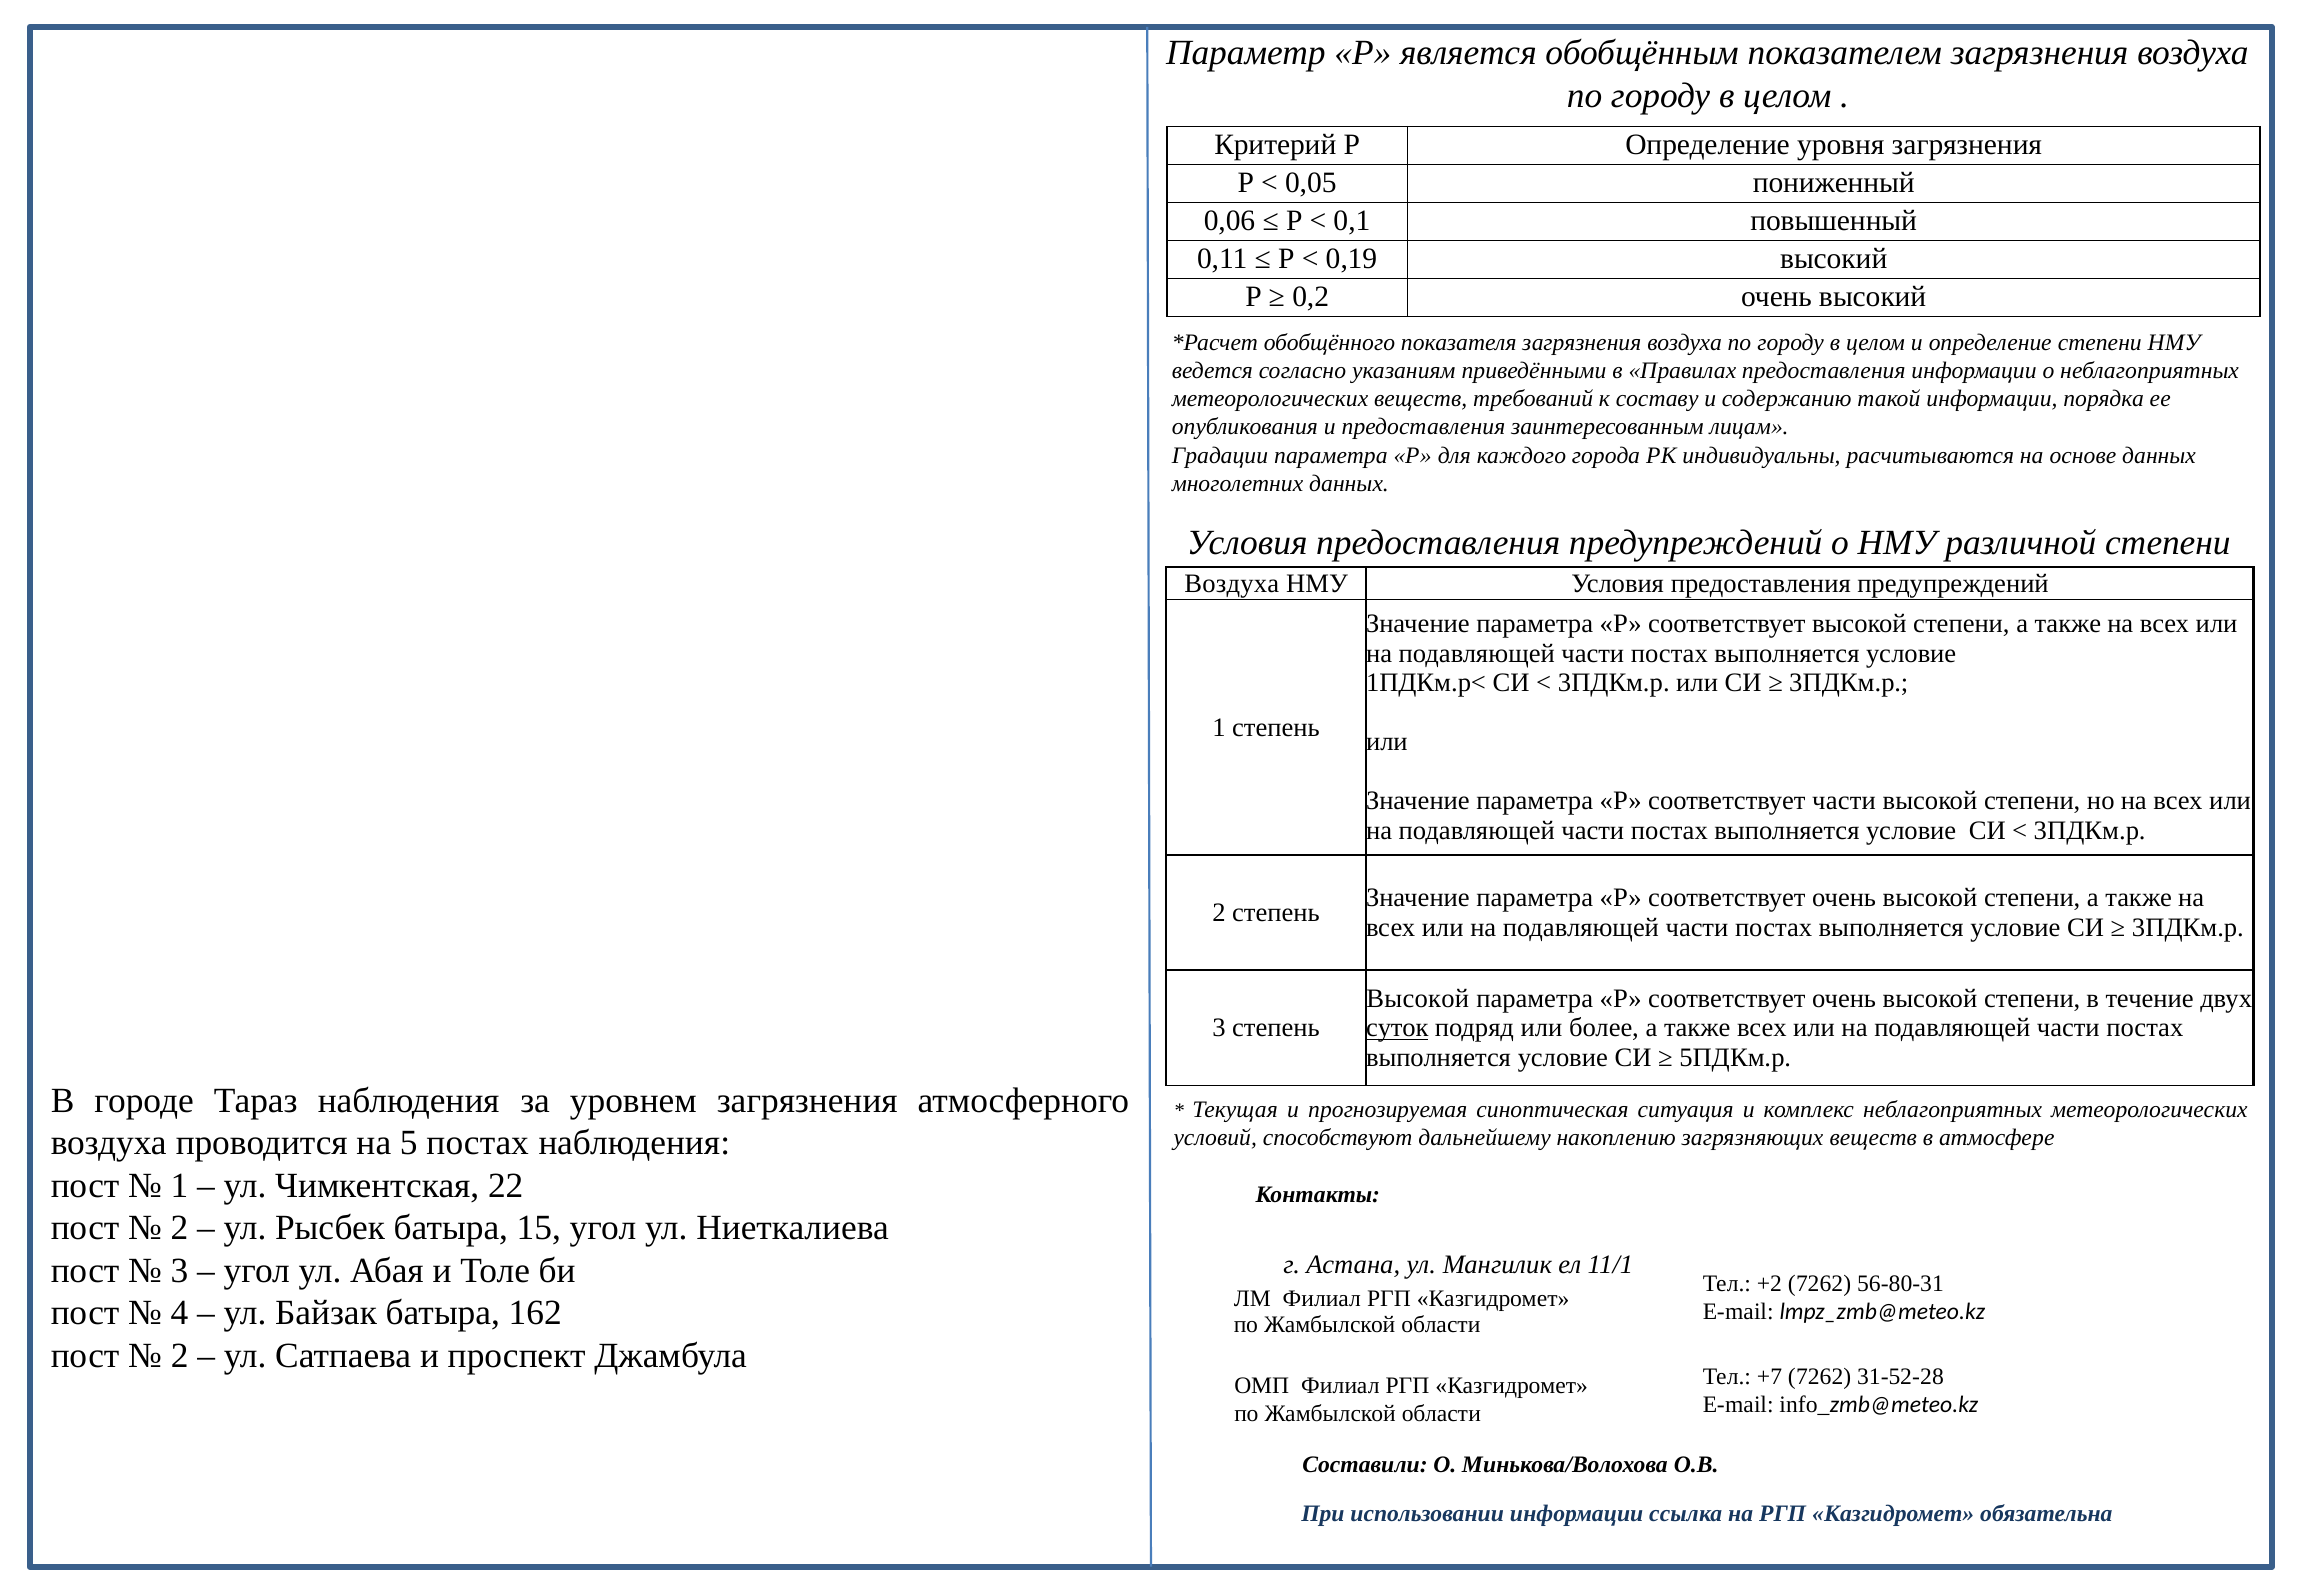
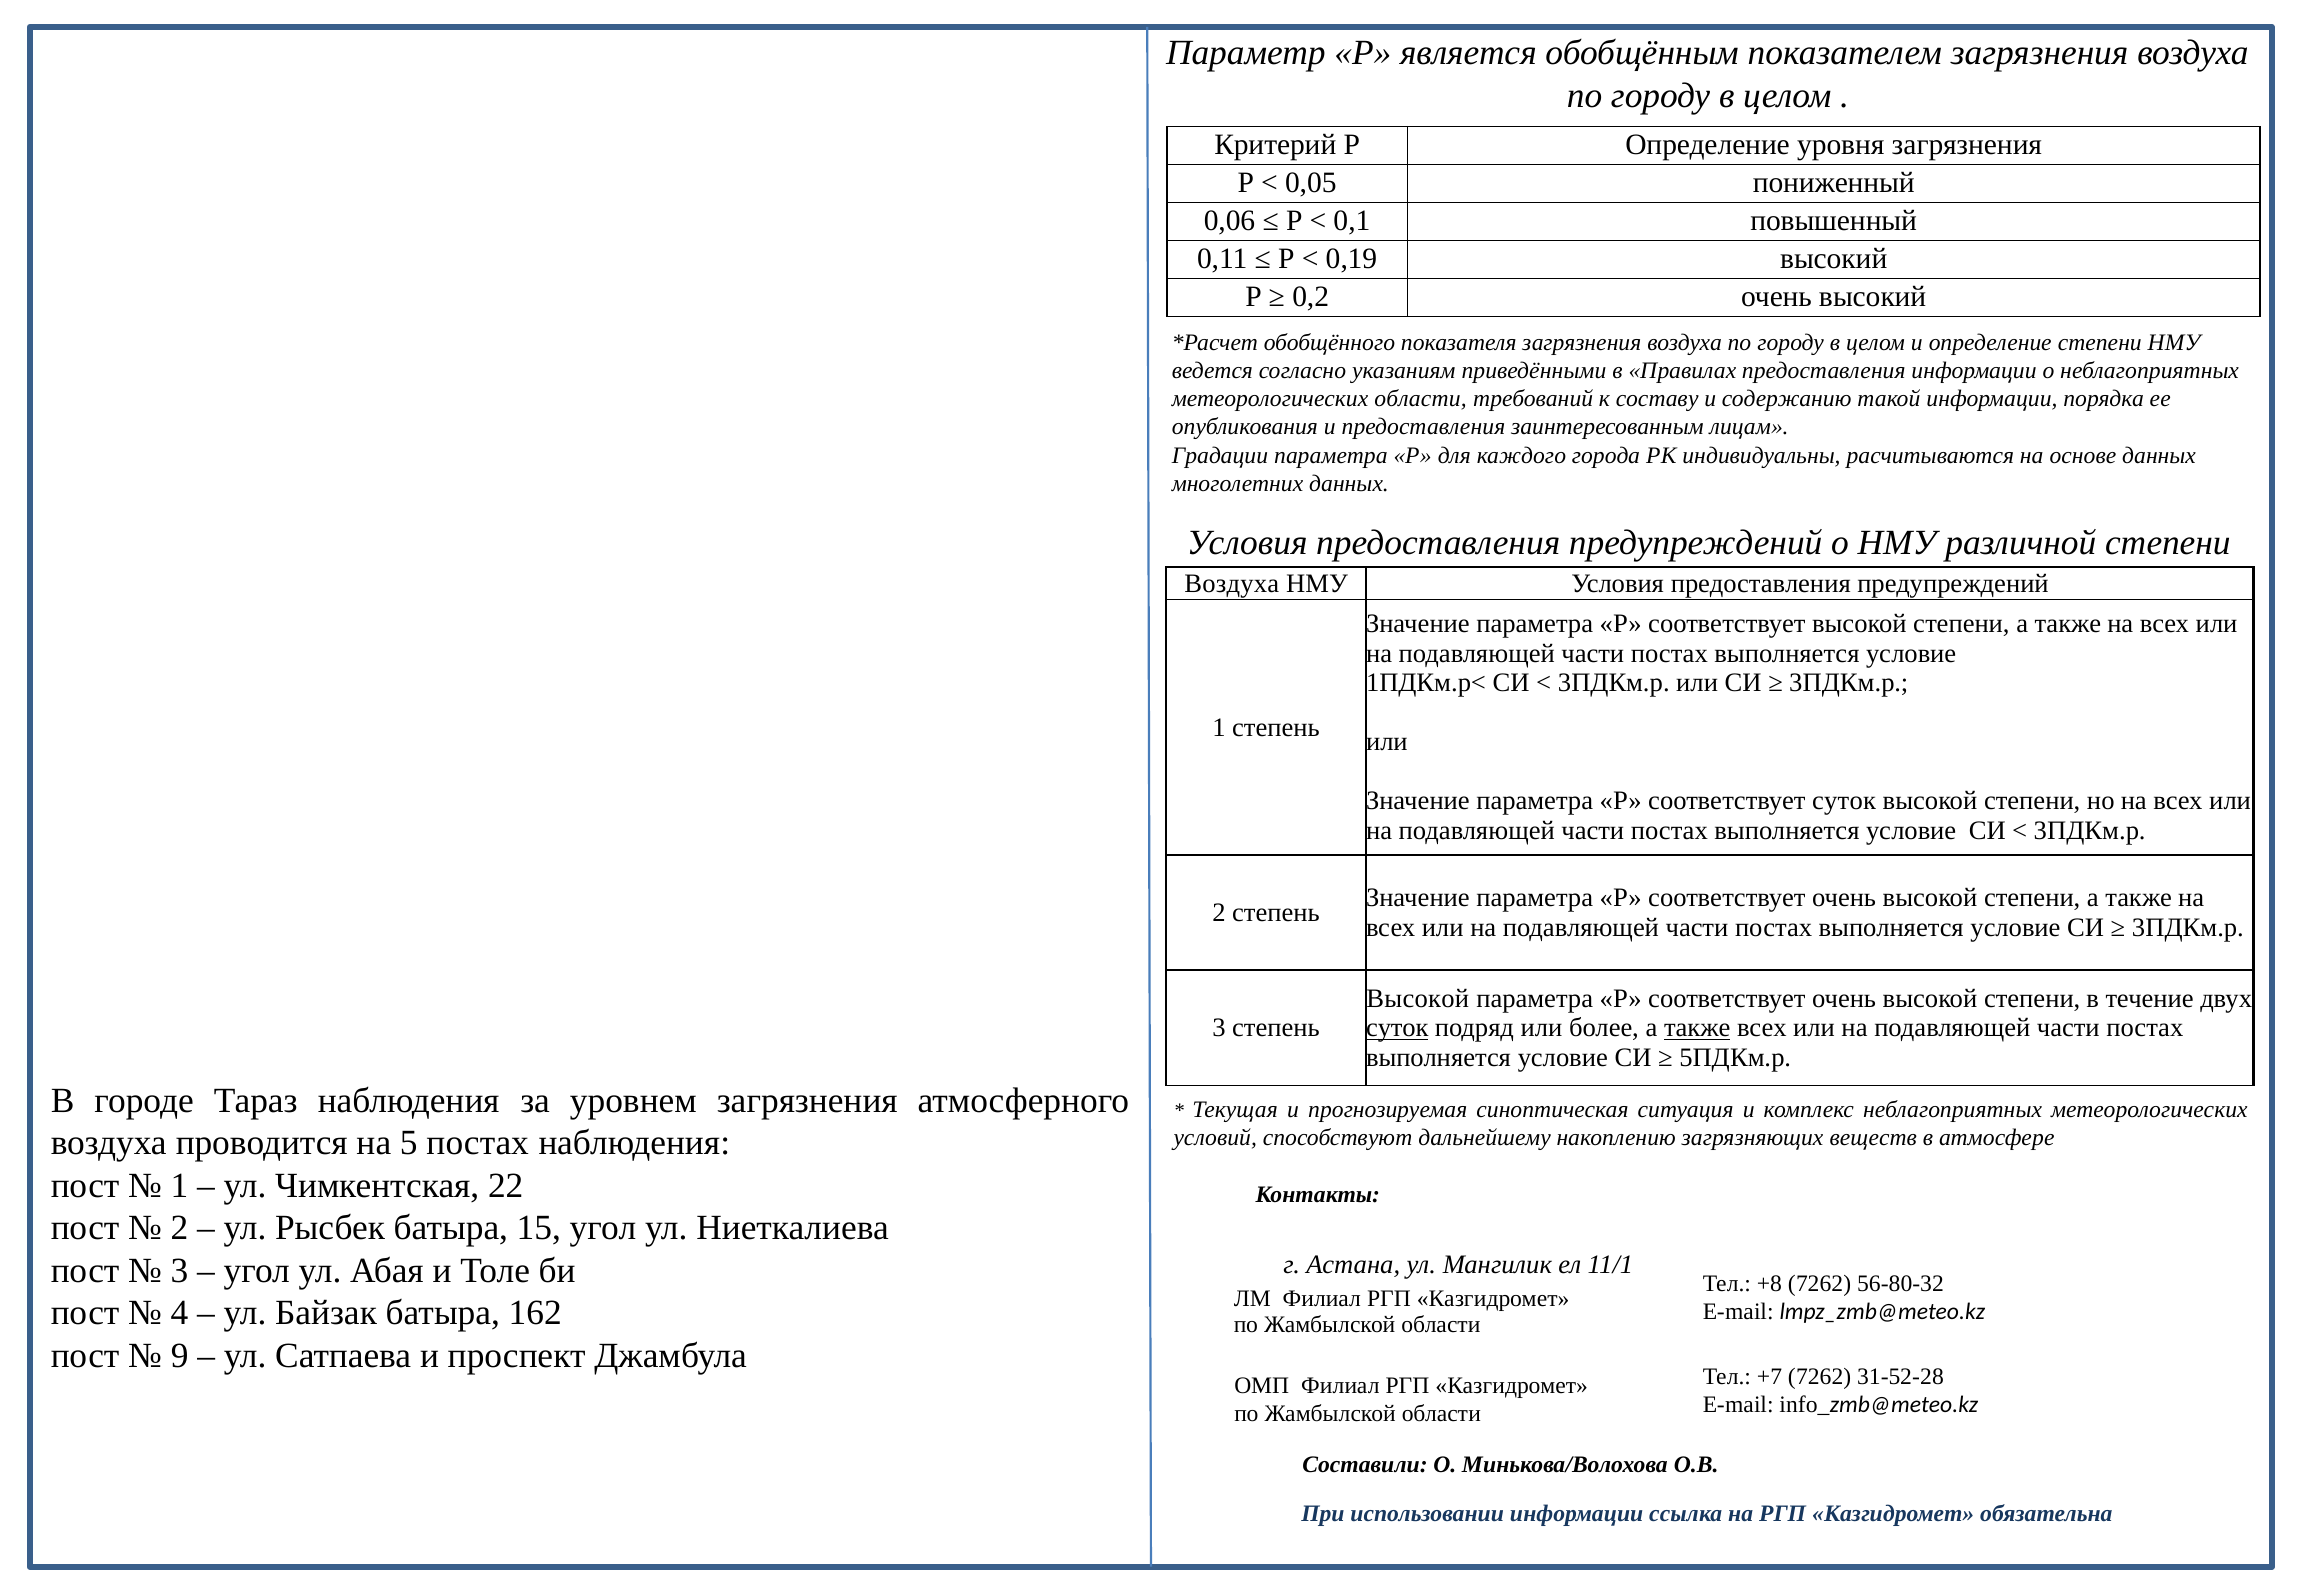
метеорологических веществ: веществ -> области
соответствует части: части -> суток
также at (1697, 1028) underline: none -> present
+2: +2 -> +8
56-80-31: 56-80-31 -> 56-80-32
2 at (180, 1355): 2 -> 9
